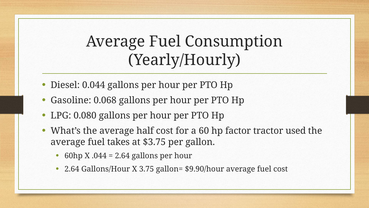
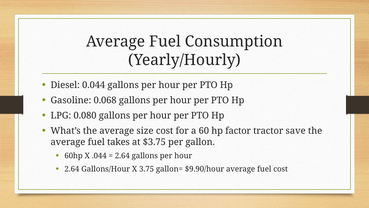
half: half -> size
used: used -> save
